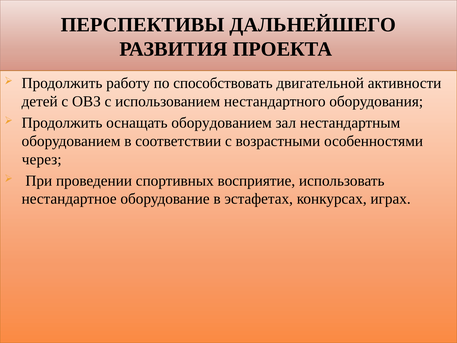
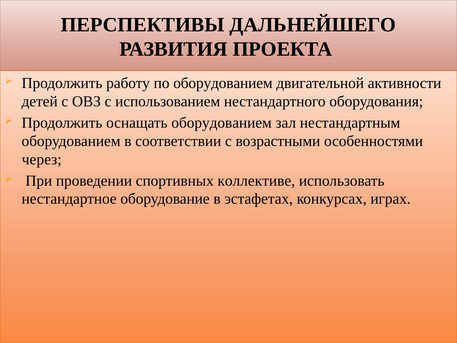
по способствовать: способствовать -> оборудованием
восприятие: восприятие -> коллективе
